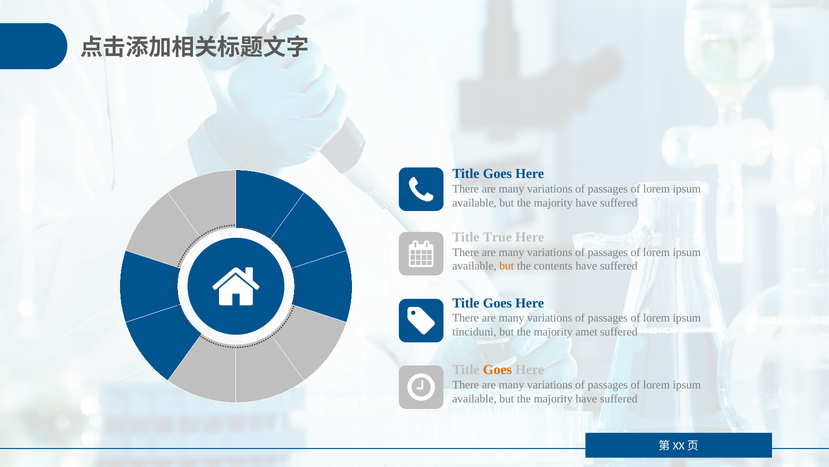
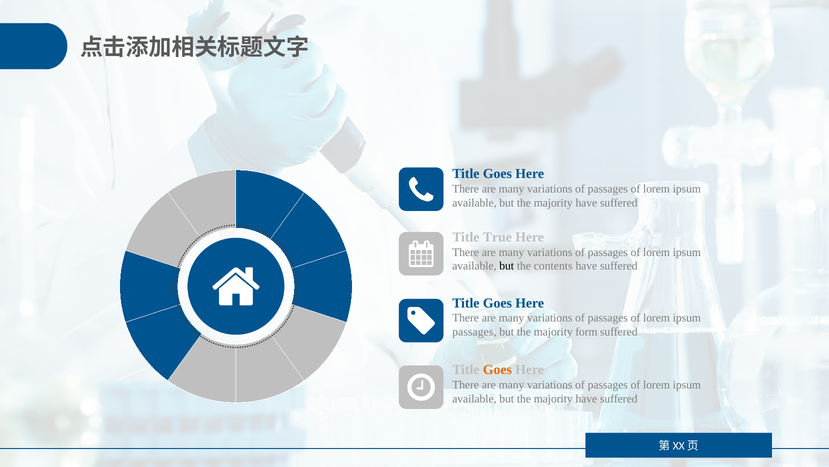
but at (507, 266) colour: orange -> black
tinciduni at (474, 331): tinciduni -> passages
amet: amet -> form
